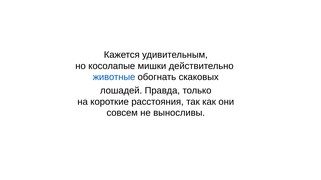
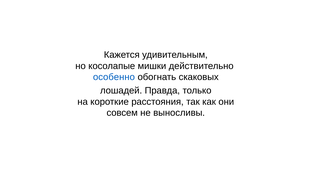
животные: животные -> особенно
